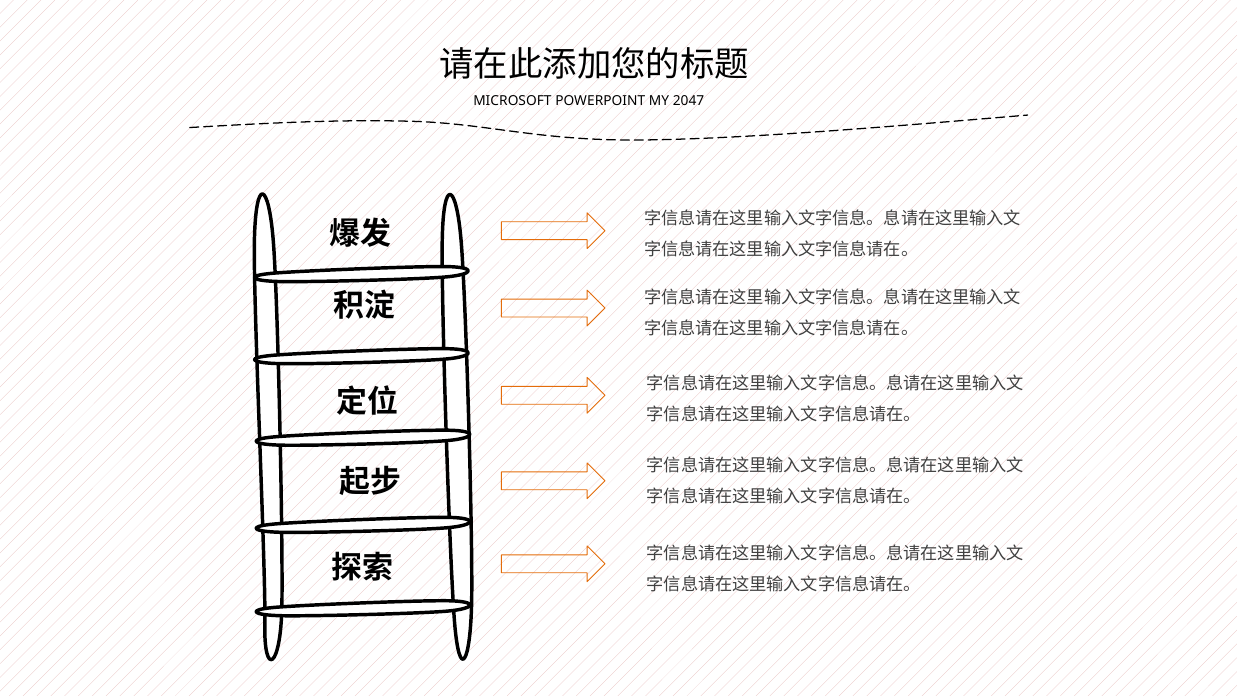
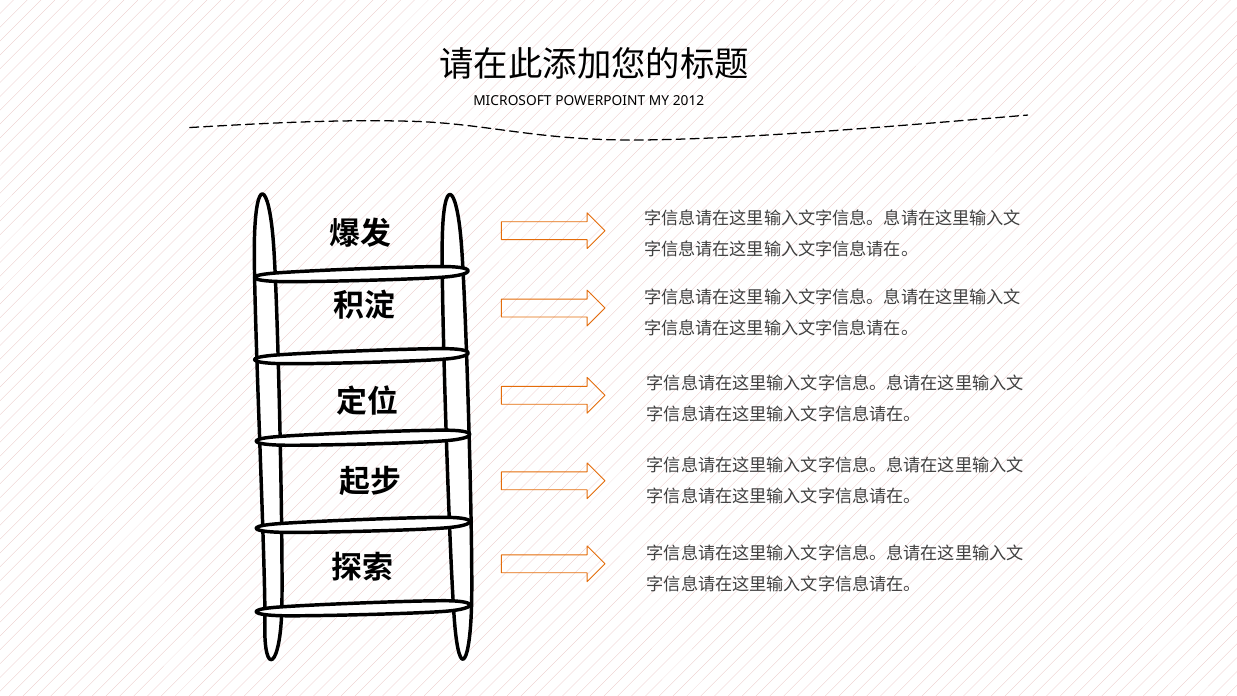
2047: 2047 -> 2012
